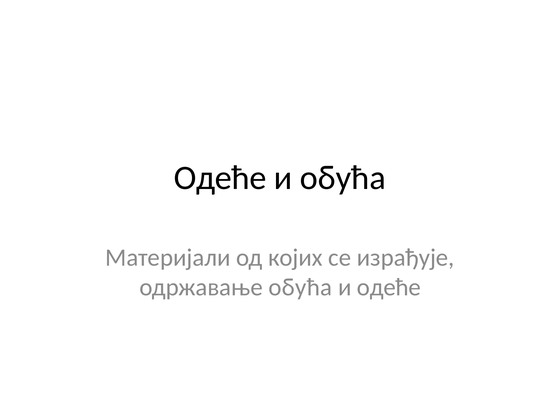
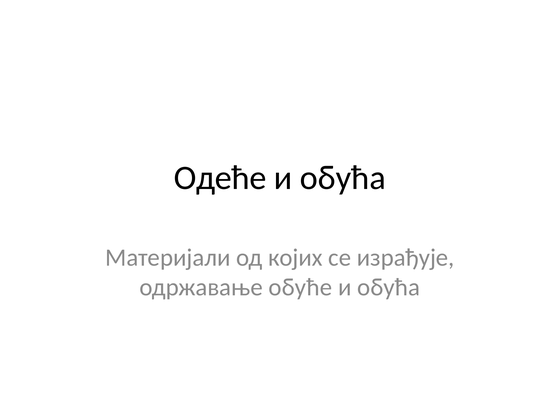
одржавање обућа: обућа -> обуће
одеће at (389, 287): одеће -> обућа
